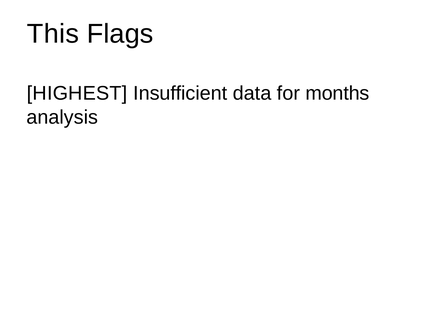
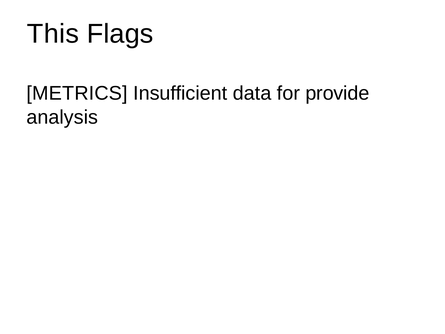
HIGHEST: HIGHEST -> METRICS
months: months -> provide
